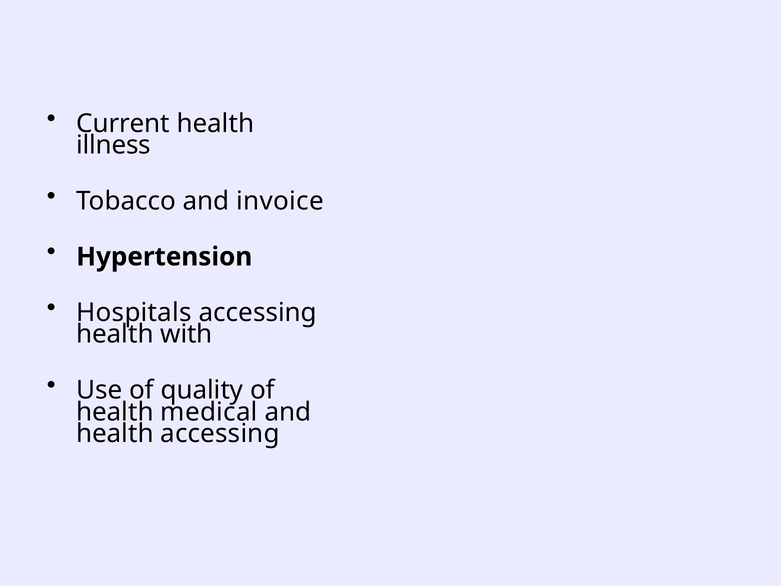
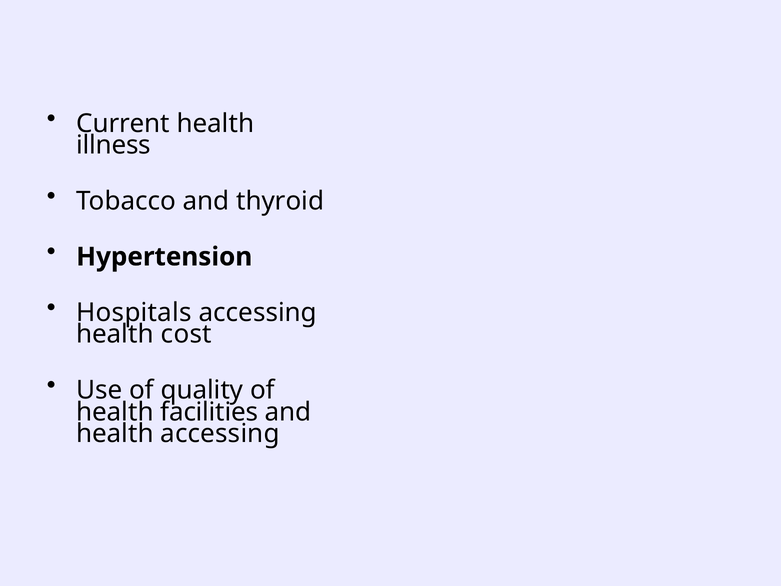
invoice: invoice -> thyroid
with: with -> cost
medical: medical -> facilities
